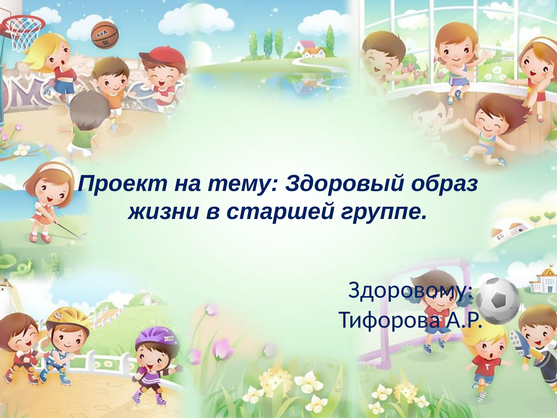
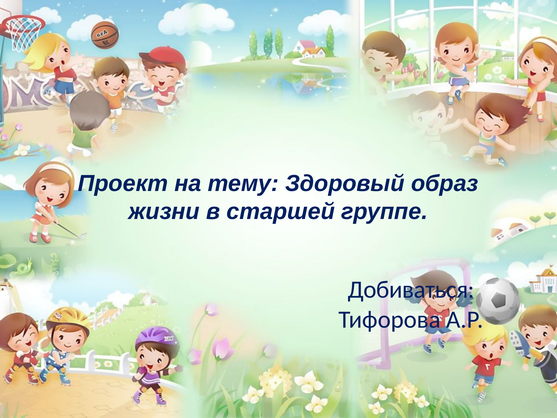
Здоровому: Здоровому -> Добиваться
